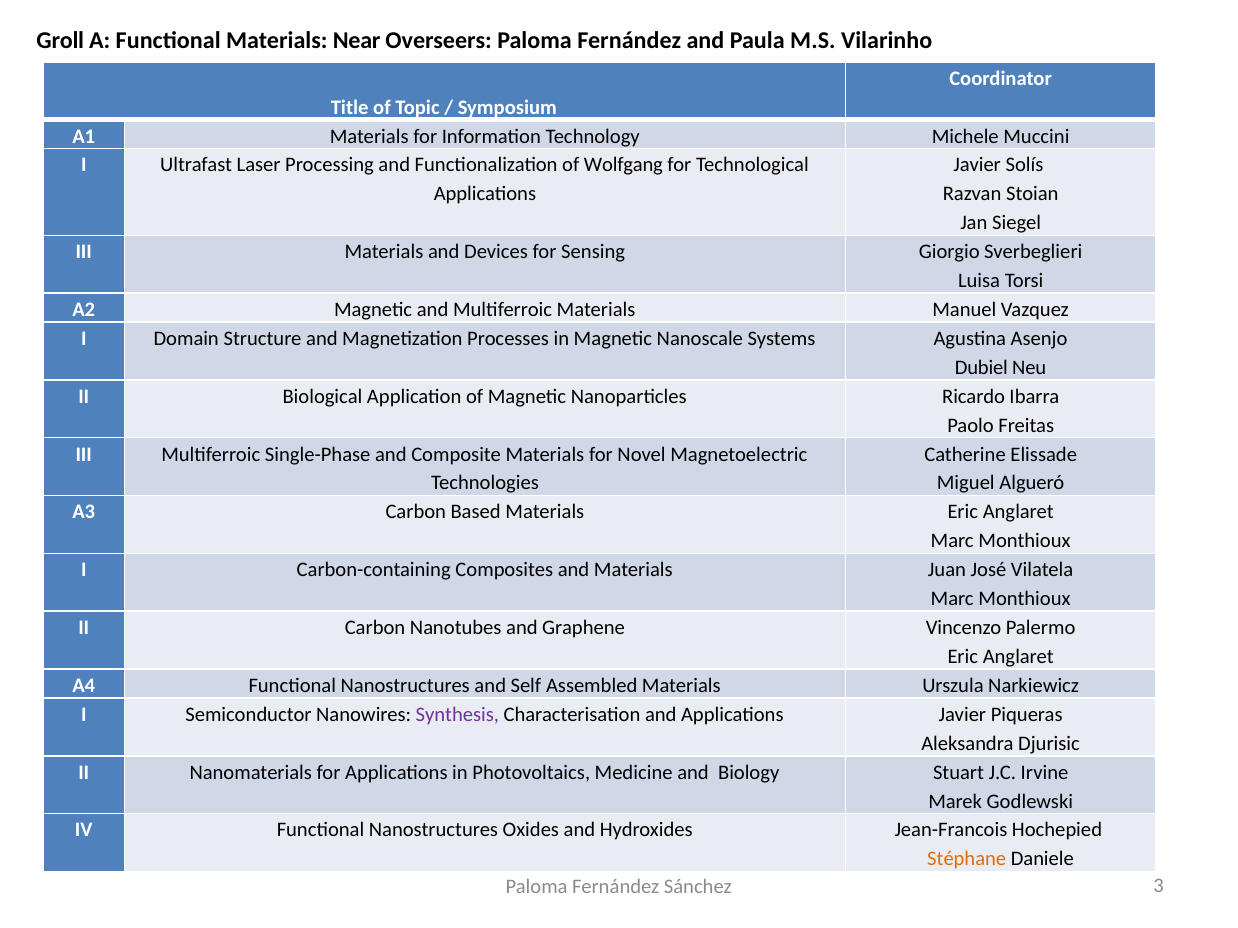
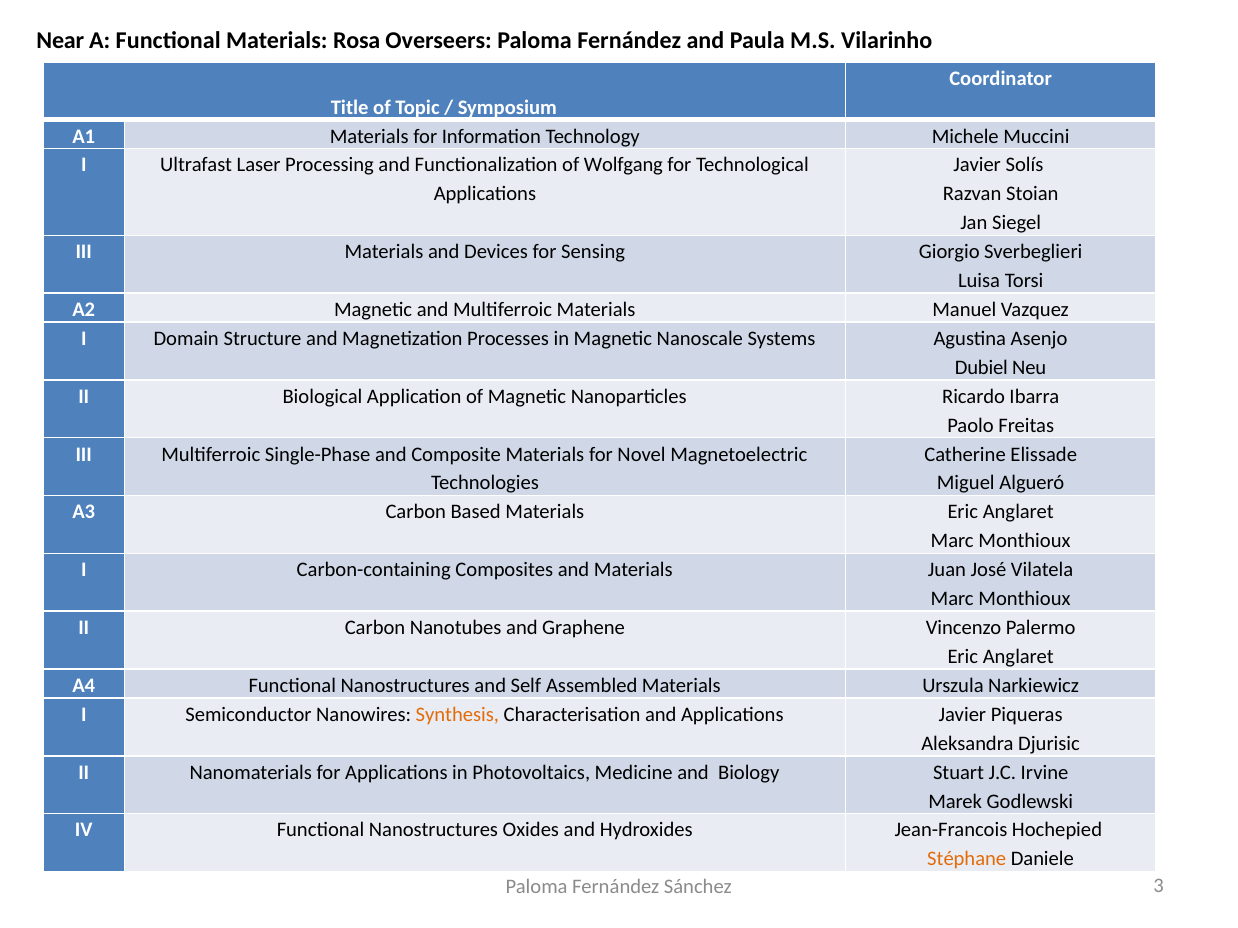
Groll: Groll -> Near
Near: Near -> Rosa
Synthesis colour: purple -> orange
